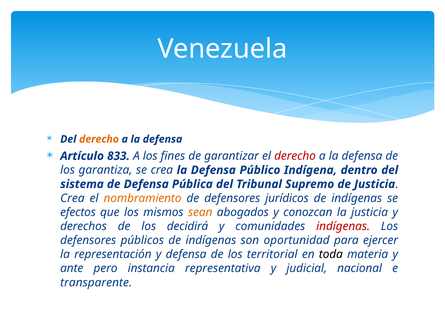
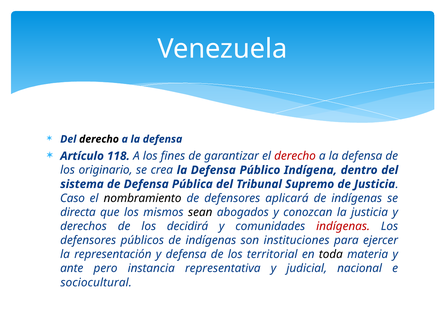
derecho at (99, 139) colour: orange -> black
833: 833 -> 118
garantiza: garantiza -> originario
Crea at (72, 199): Crea -> Caso
nombramiento colour: orange -> black
jurídicos: jurídicos -> aplicará
efectos: efectos -> directa
sean colour: orange -> black
oportunidad: oportunidad -> instituciones
transparente: transparente -> sociocultural
